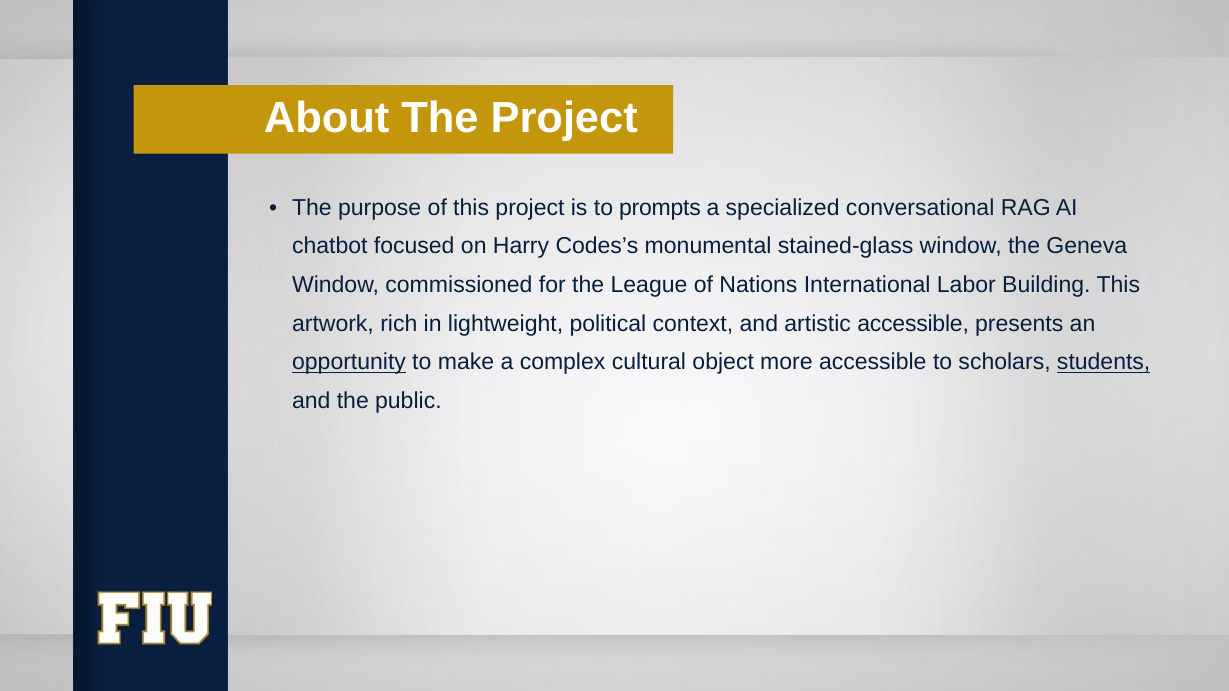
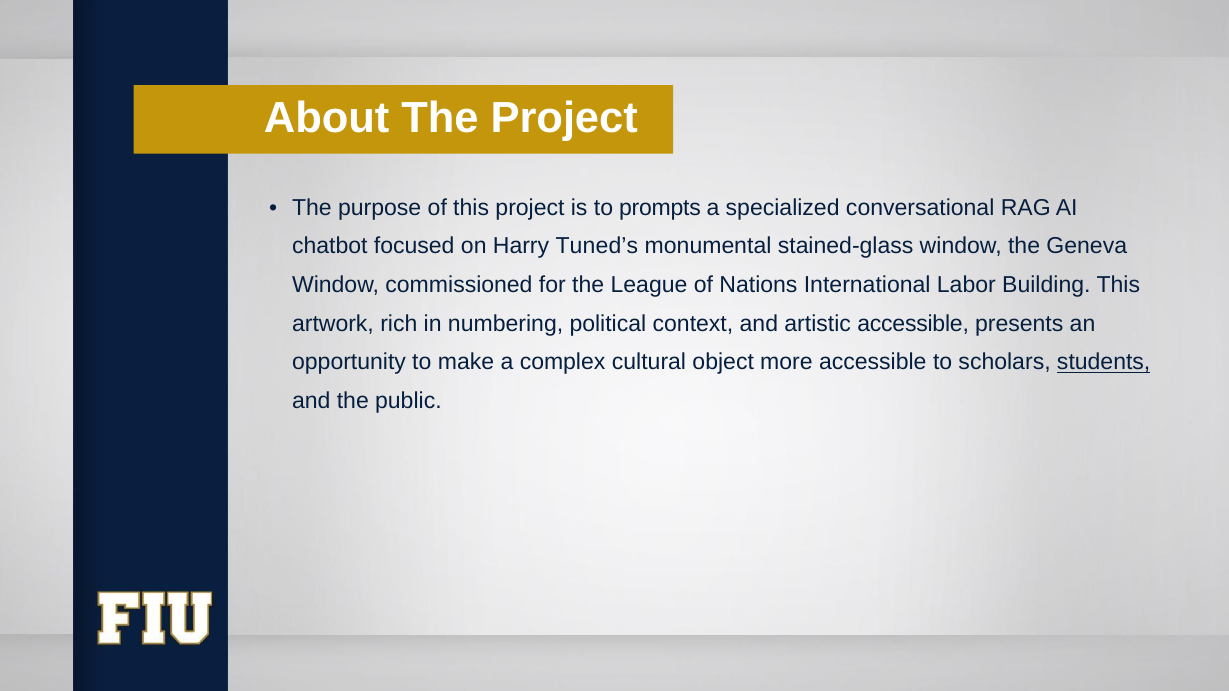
Codes’s: Codes’s -> Tuned’s
lightweight: lightweight -> numbering
opportunity underline: present -> none
